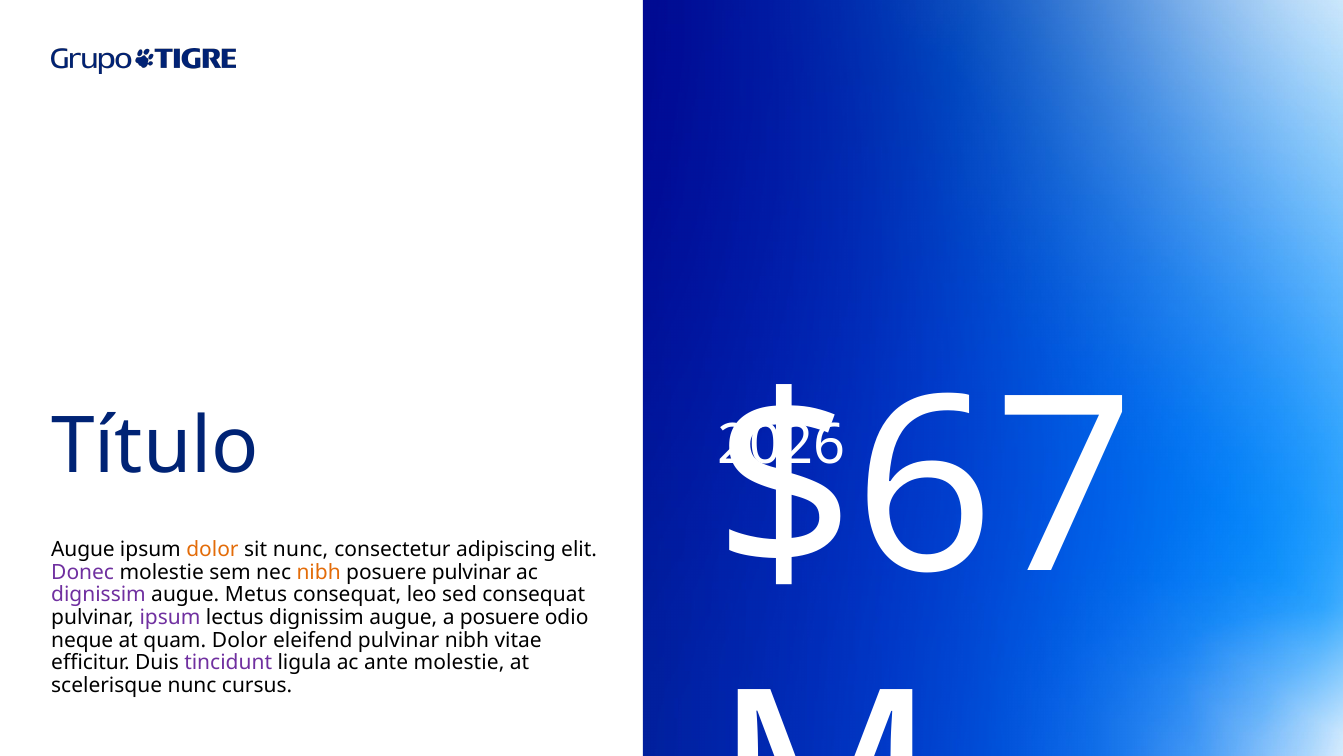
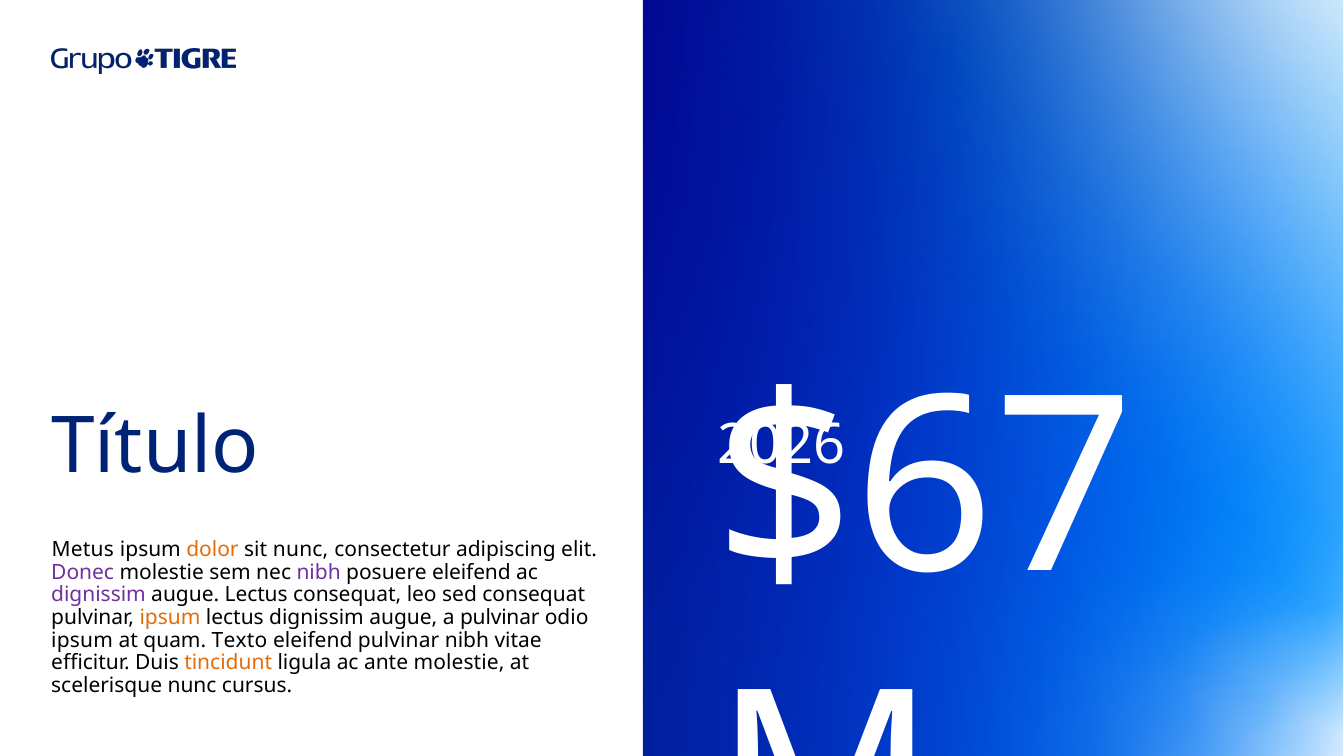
Augue at (83, 549): Augue -> Metus
nibh at (319, 572) colour: orange -> purple
posuere pulvinar: pulvinar -> eleifend
augue Metus: Metus -> Lectus
ipsum at (170, 617) colour: purple -> orange
a posuere: posuere -> pulvinar
neque at (82, 640): neque -> ipsum
quam Dolor: Dolor -> Texto
tincidunt colour: purple -> orange
